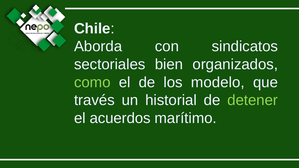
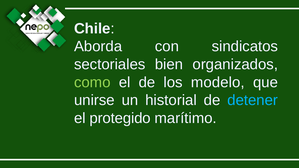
través: través -> unirse
detener colour: light green -> light blue
acuerdos: acuerdos -> protegido
